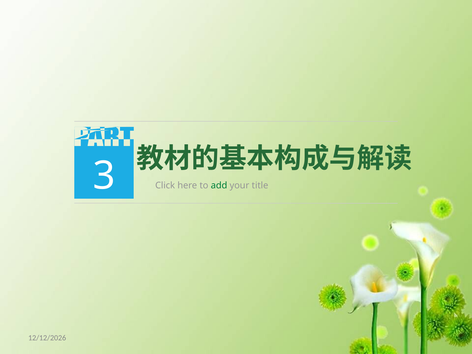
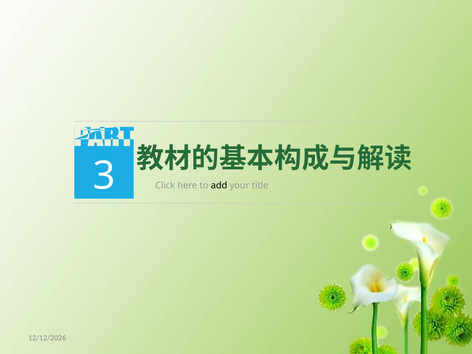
add colour: green -> black
